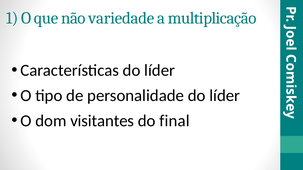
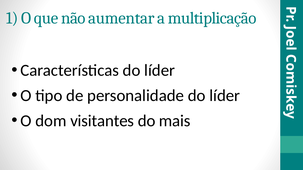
variedade: variedade -> aumentar
final: final -> mais
